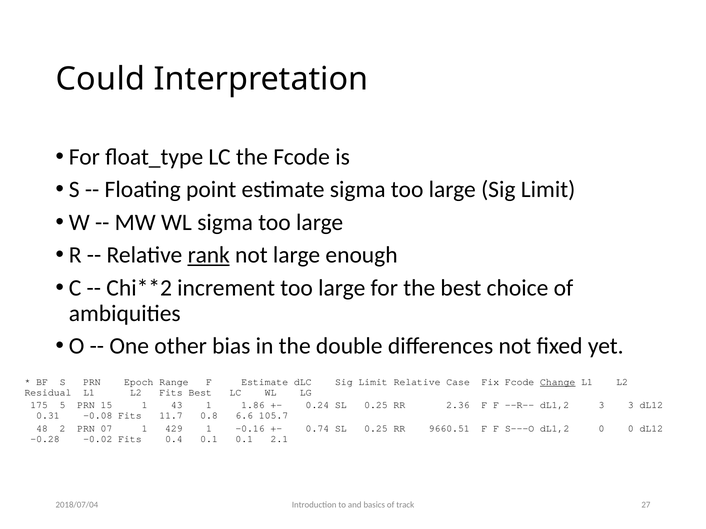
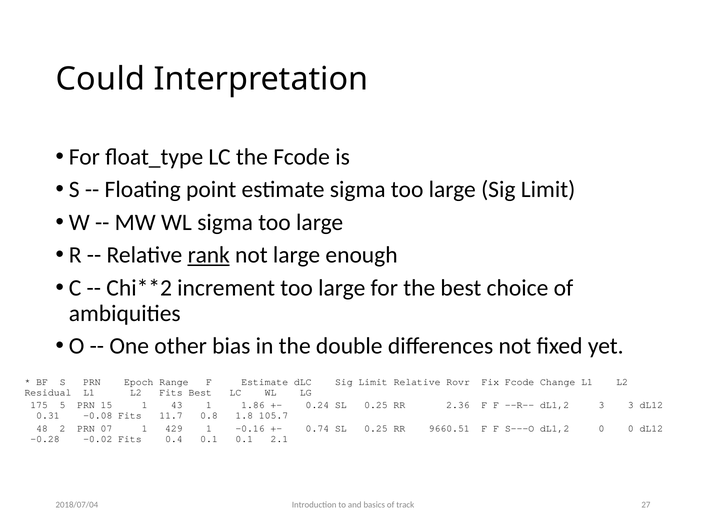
Case: Case -> Rovr
Change underline: present -> none
6.6: 6.6 -> 1.8
